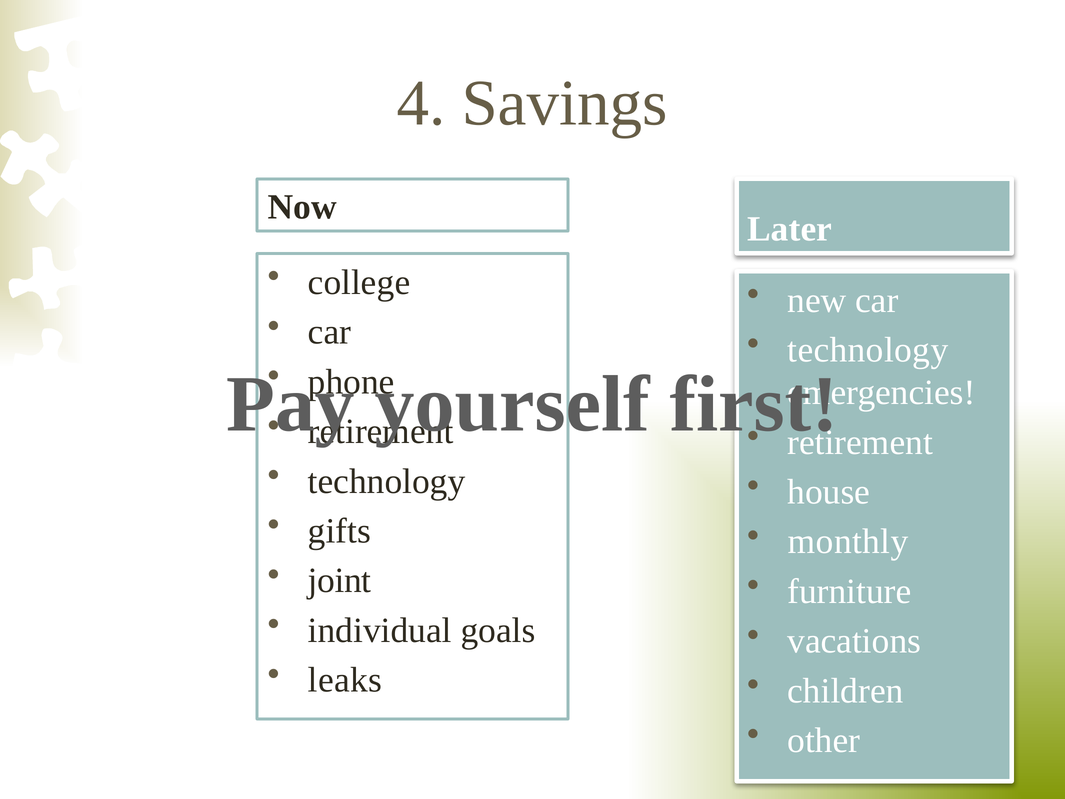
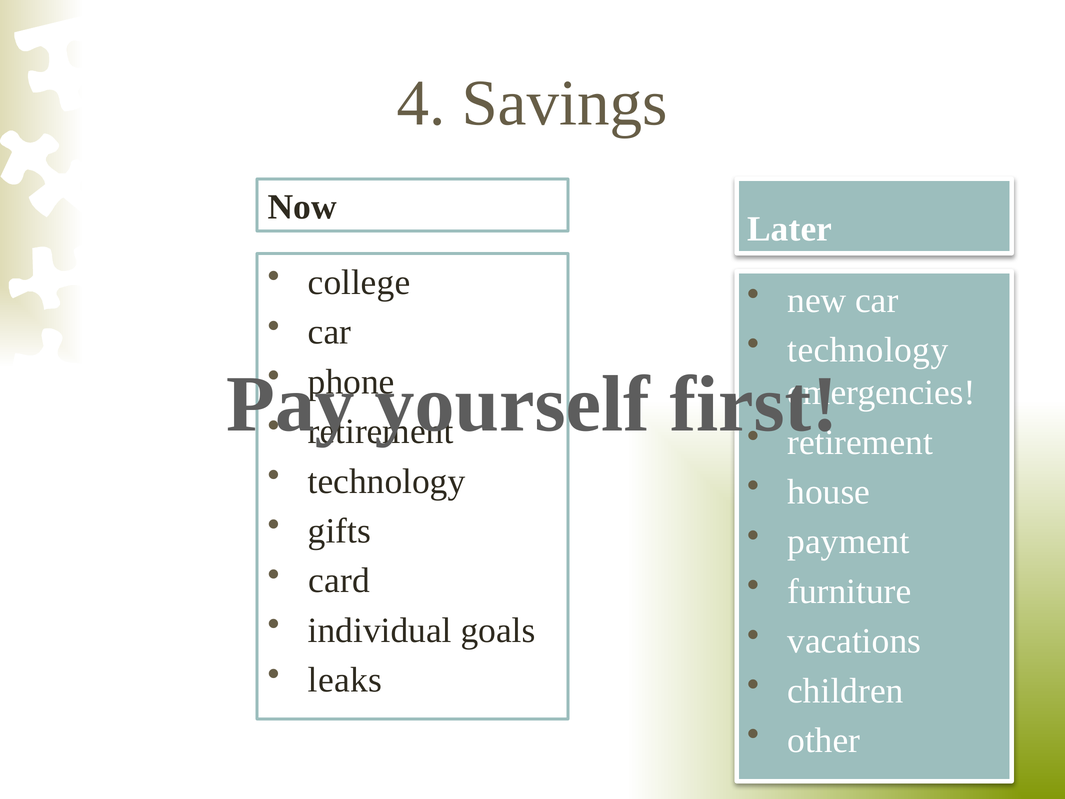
monthly: monthly -> payment
joint: joint -> card
